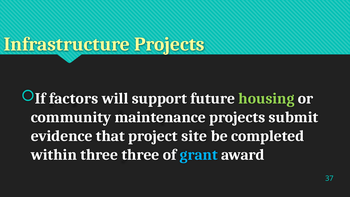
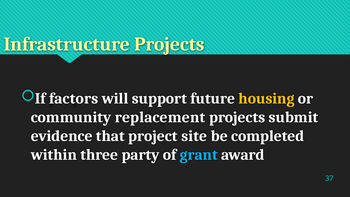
housing colour: light green -> yellow
maintenance: maintenance -> replacement
three three: three -> party
